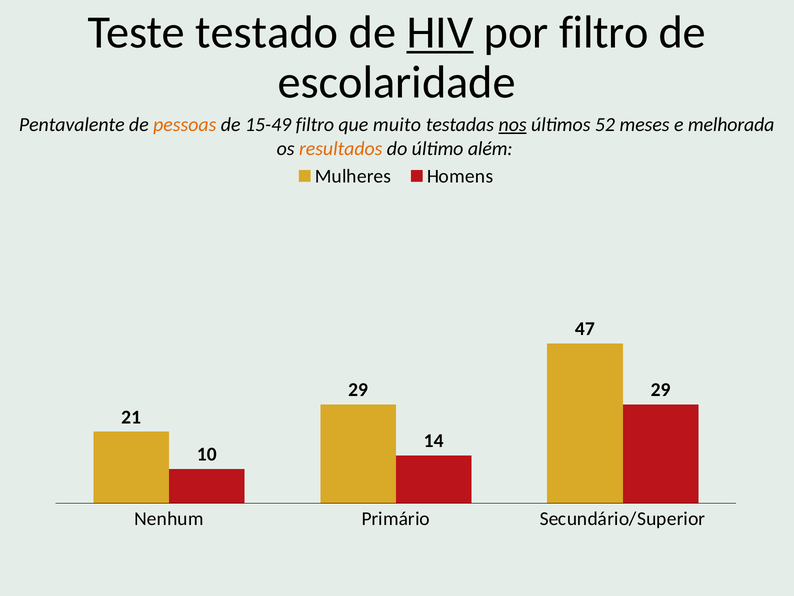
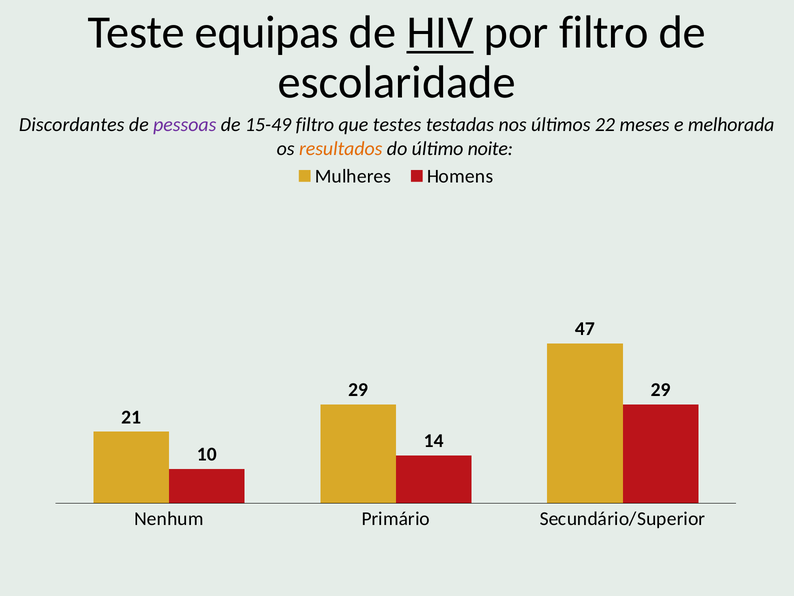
testado: testado -> equipas
Pentavalente: Pentavalente -> Discordantes
pessoas colour: orange -> purple
muito: muito -> testes
nos underline: present -> none
52: 52 -> 22
além: além -> noite
